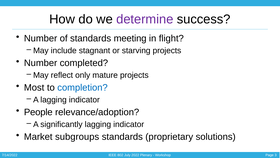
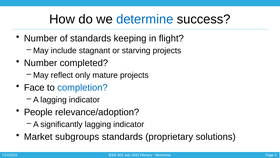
determine colour: purple -> blue
meeting: meeting -> keeping
Most: Most -> Face
